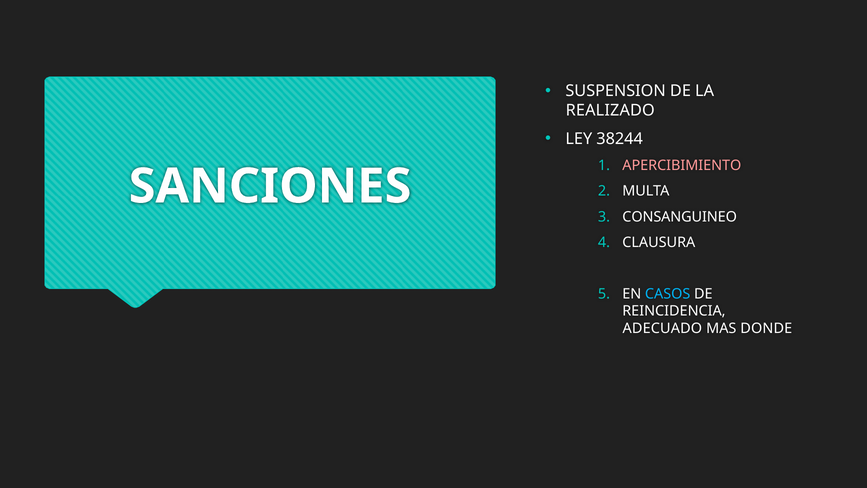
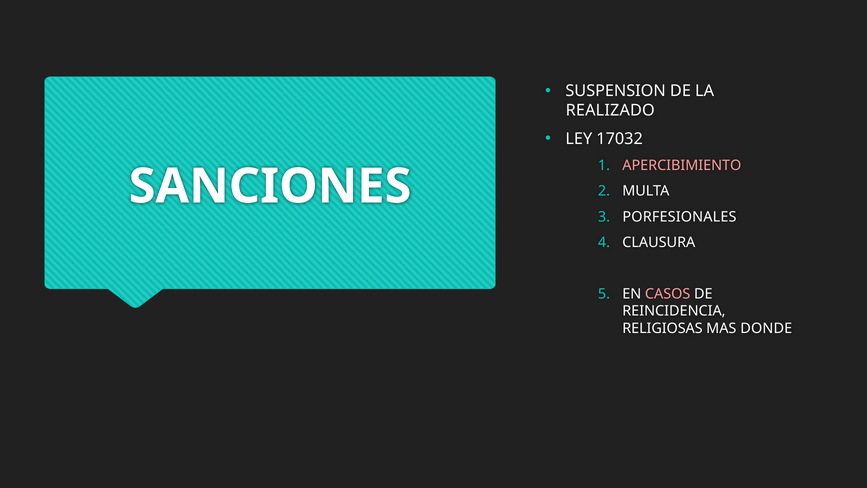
38244: 38244 -> 17032
CONSANGUINEO: CONSANGUINEO -> PORFESIONALES
CASOS colour: light blue -> pink
ADECUADO: ADECUADO -> RELIGIOSAS
